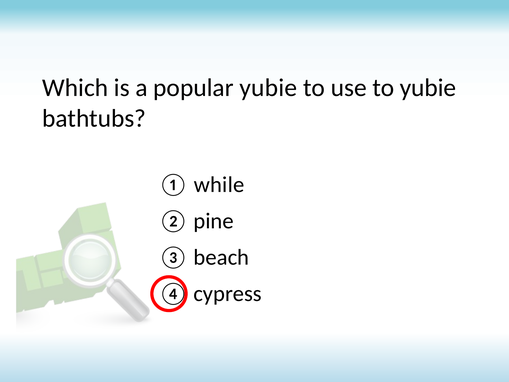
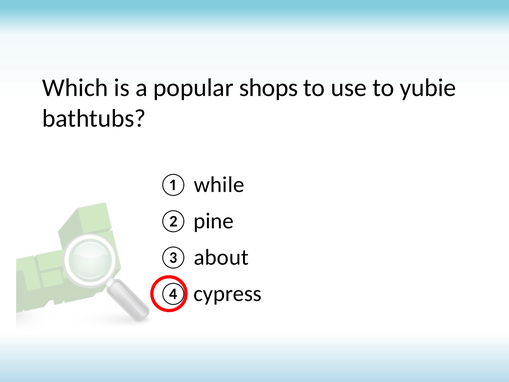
popular yubie: yubie -> shops
beach: beach -> about
